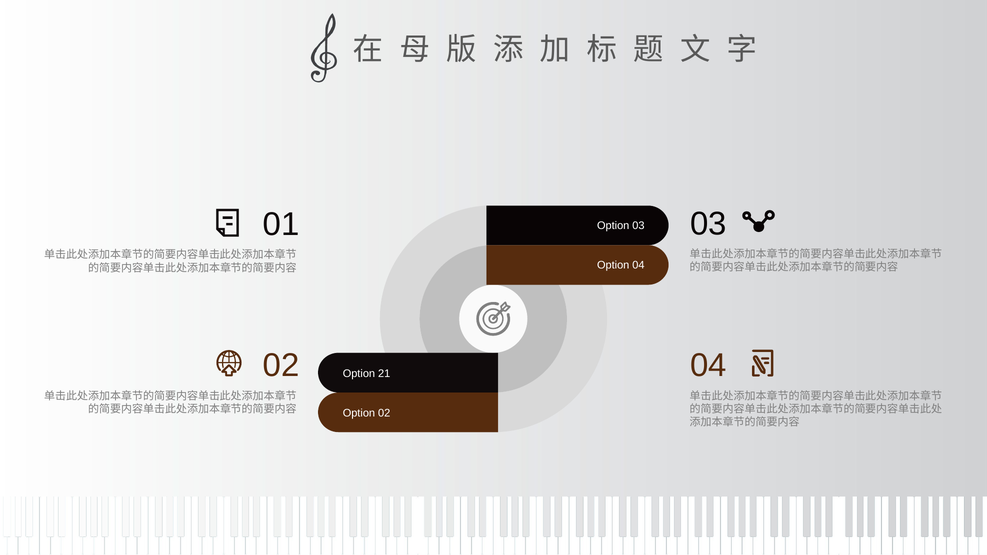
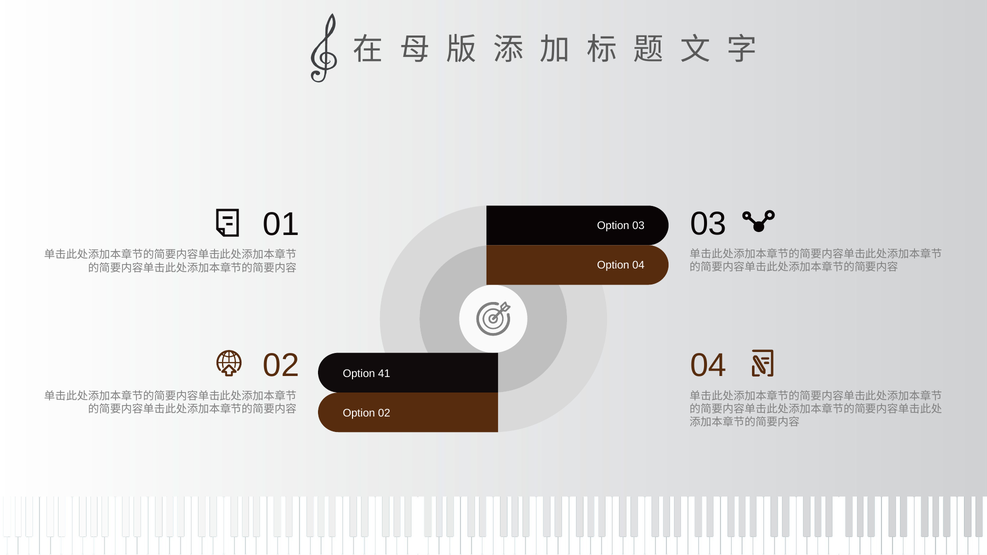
21: 21 -> 41
